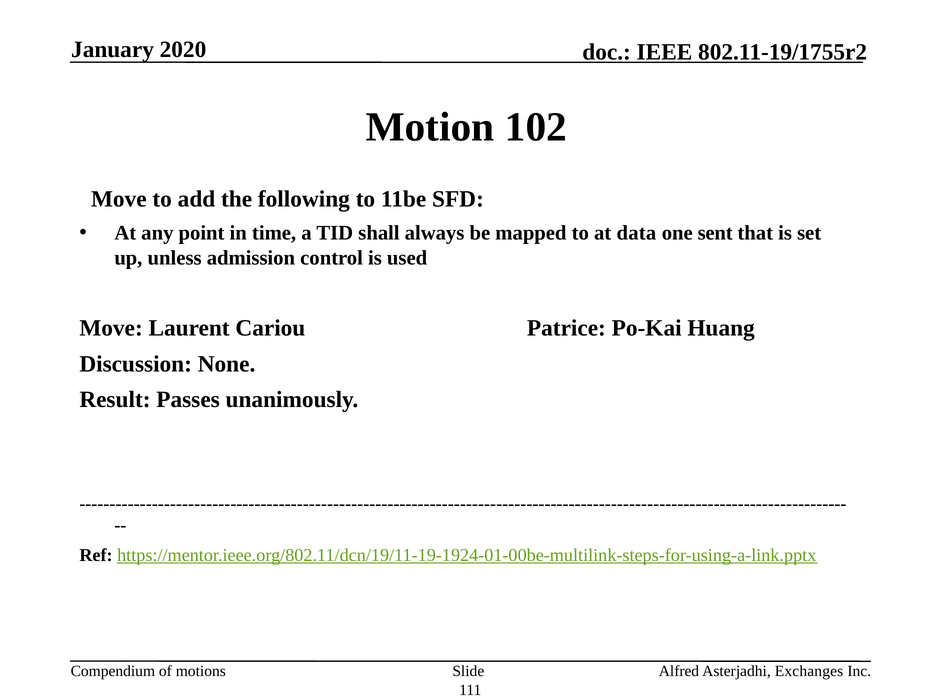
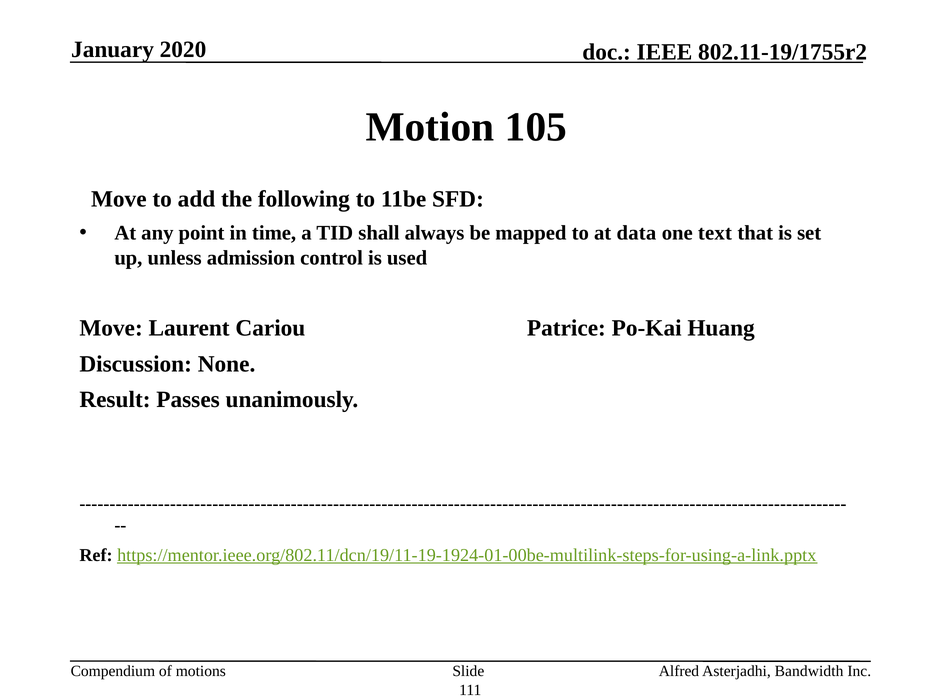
102: 102 -> 105
sent: sent -> text
Exchanges: Exchanges -> Bandwidth
